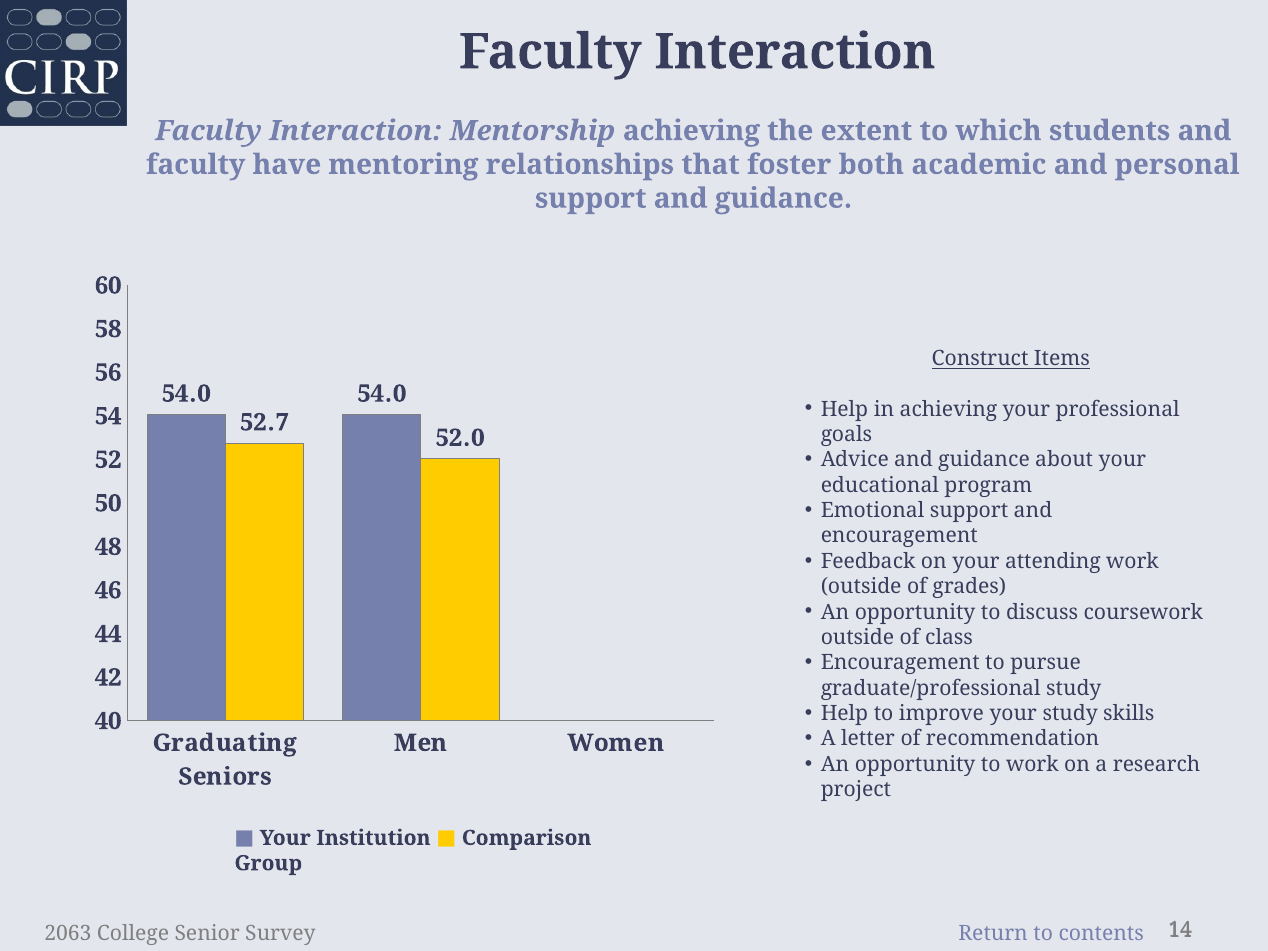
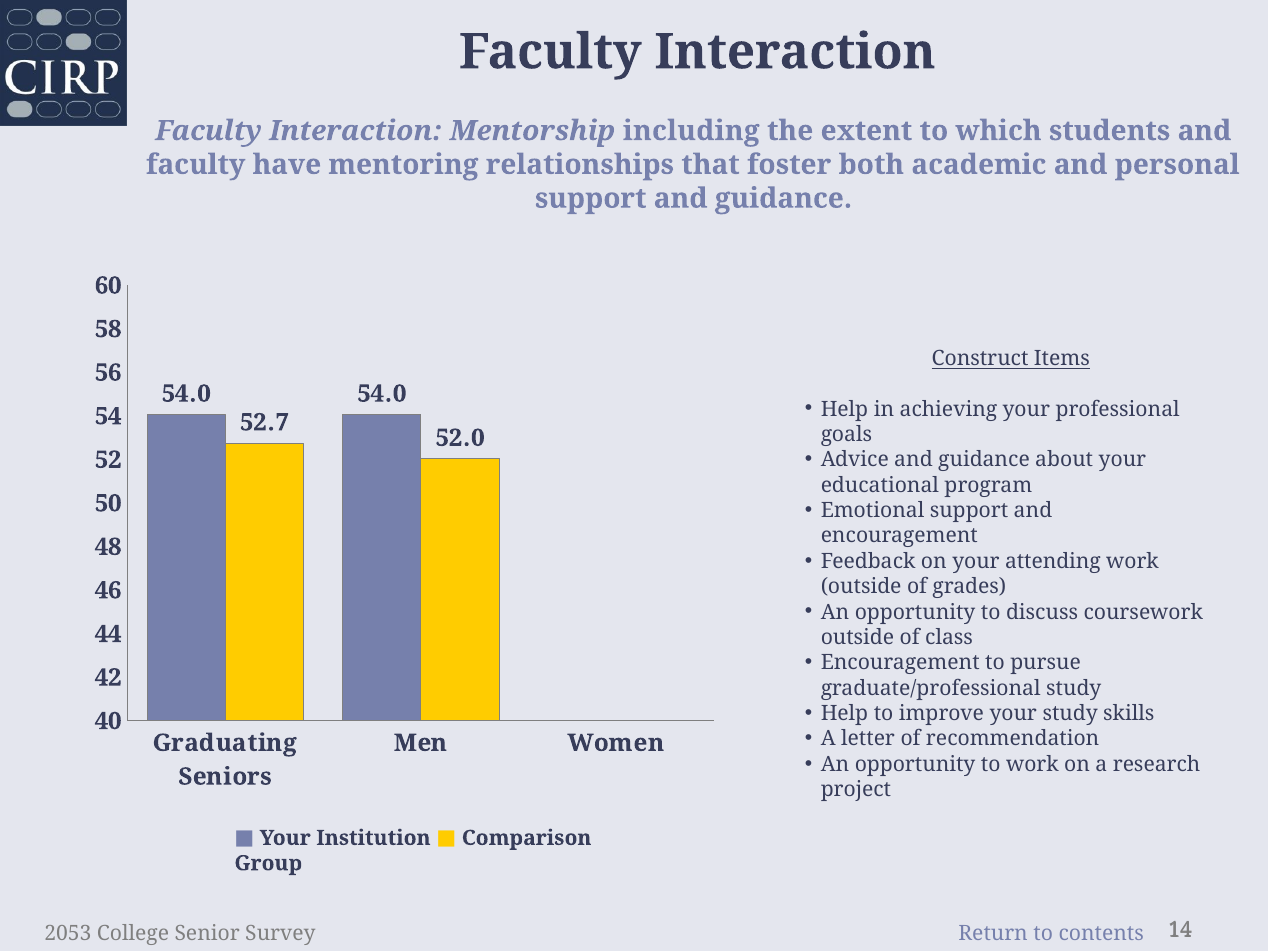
Mentorship achieving: achieving -> including
2063: 2063 -> 2053
